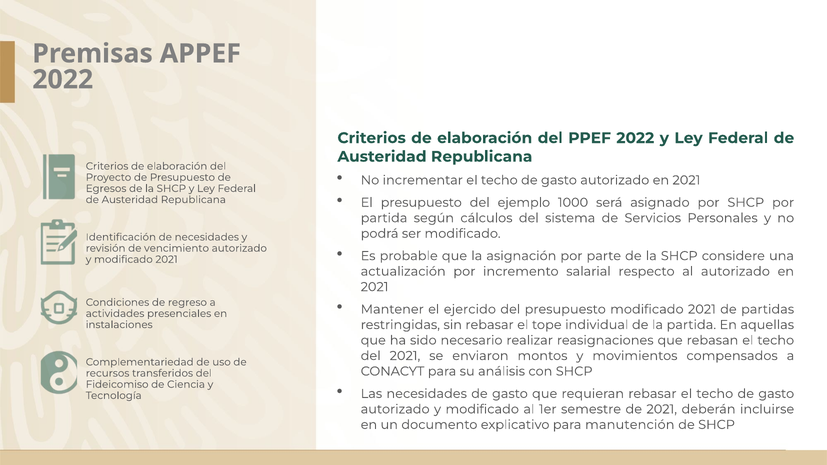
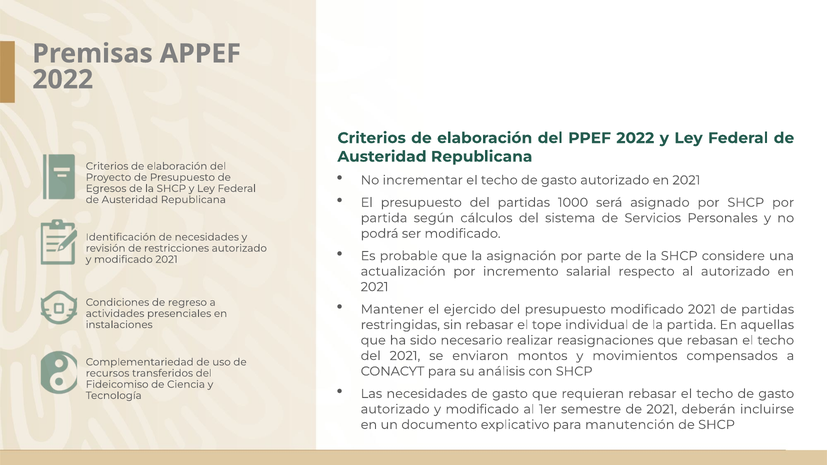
del ejemplo: ejemplo -> partidas
vencimiento: vencimiento -> restricciones
